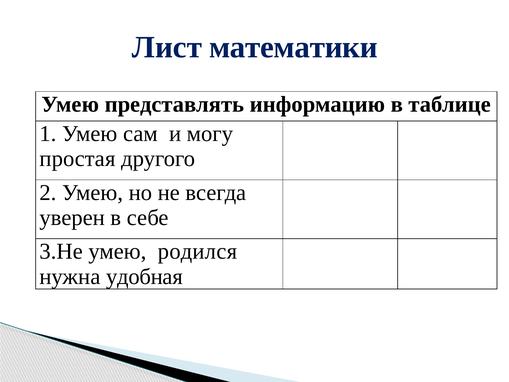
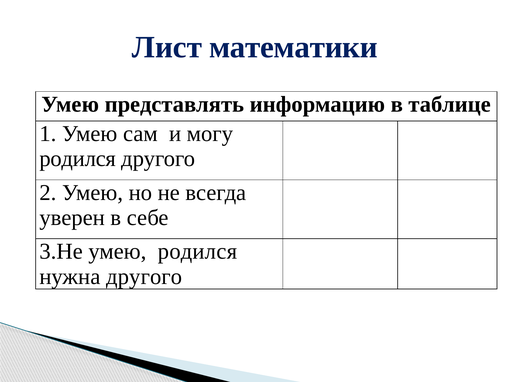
простая at (78, 159): простая -> родился
нужна удобная: удобная -> другого
